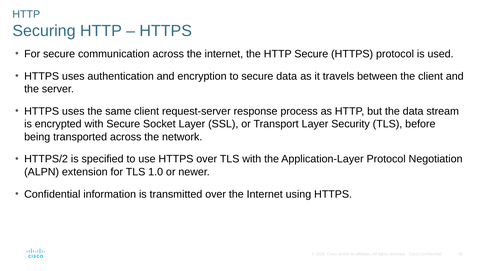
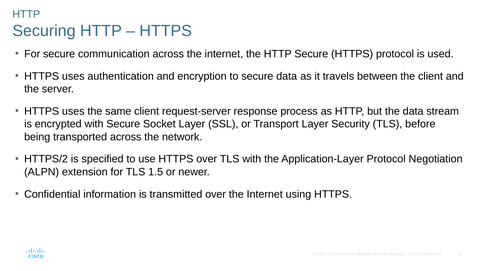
1.0: 1.0 -> 1.5
